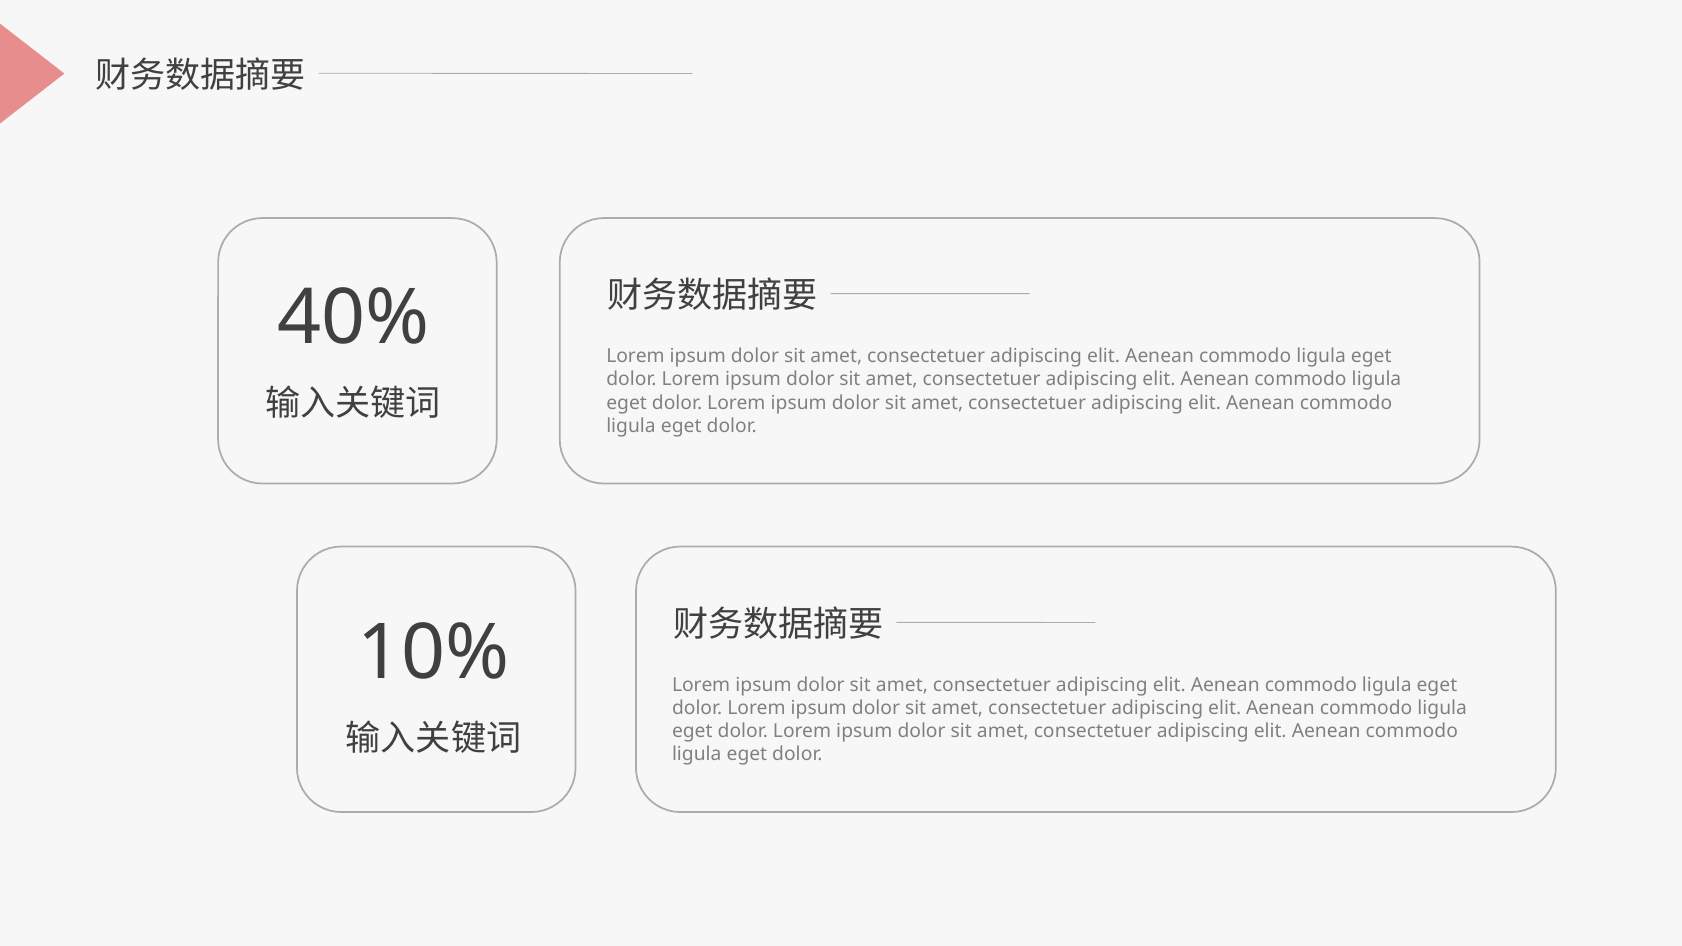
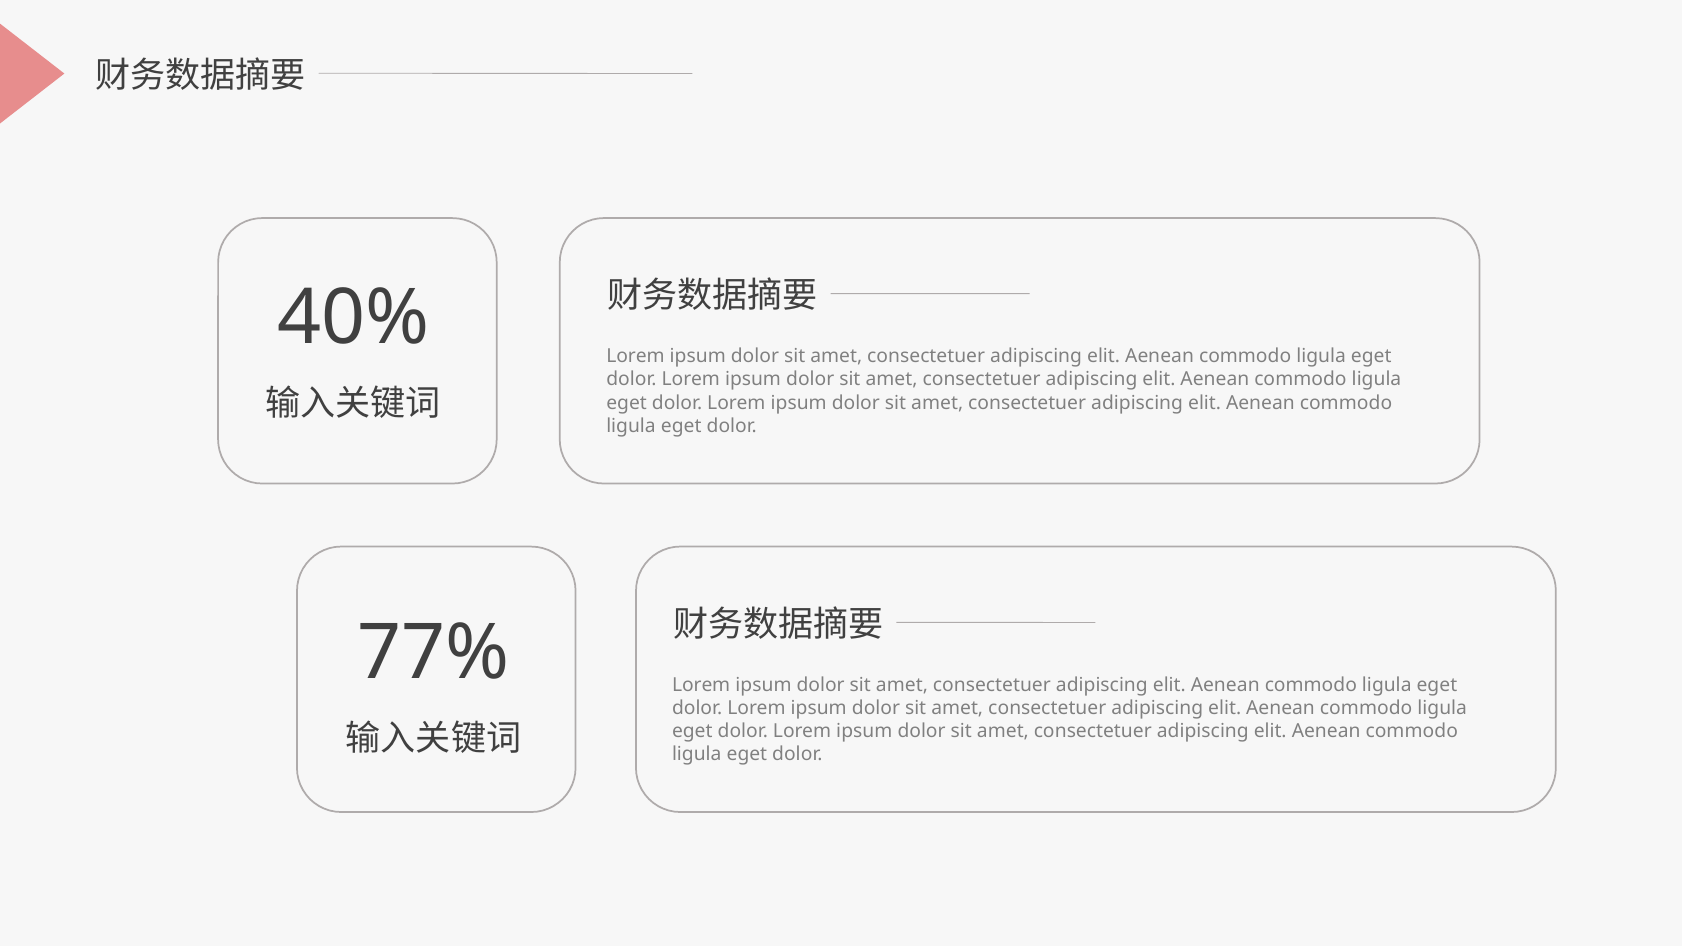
10%: 10% -> 77%
